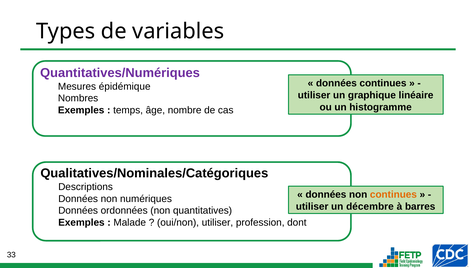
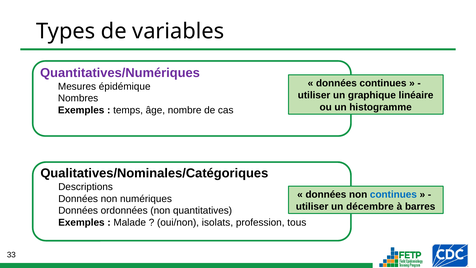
continues at (393, 194) colour: orange -> blue
oui/non utiliser: utiliser -> isolats
dont: dont -> tous
